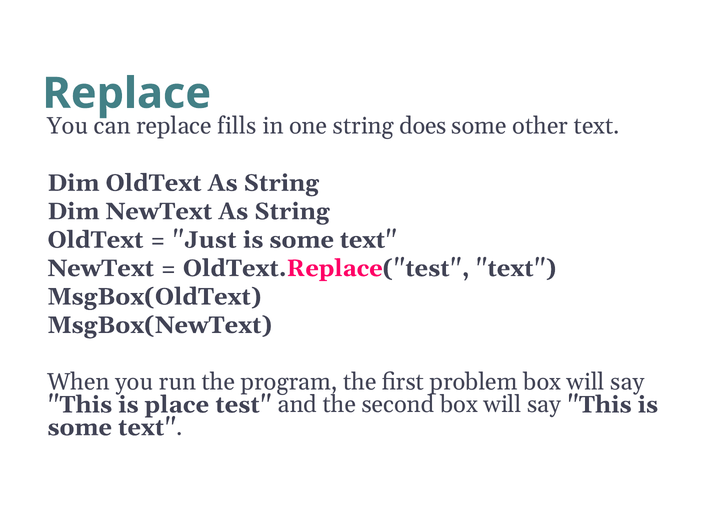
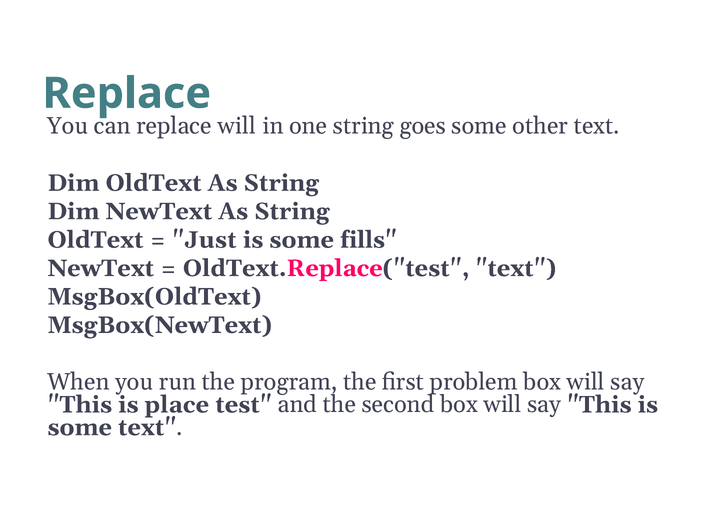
fills at (237, 126): fills -> will
does: does -> goes
text at (368, 240): text -> fills
